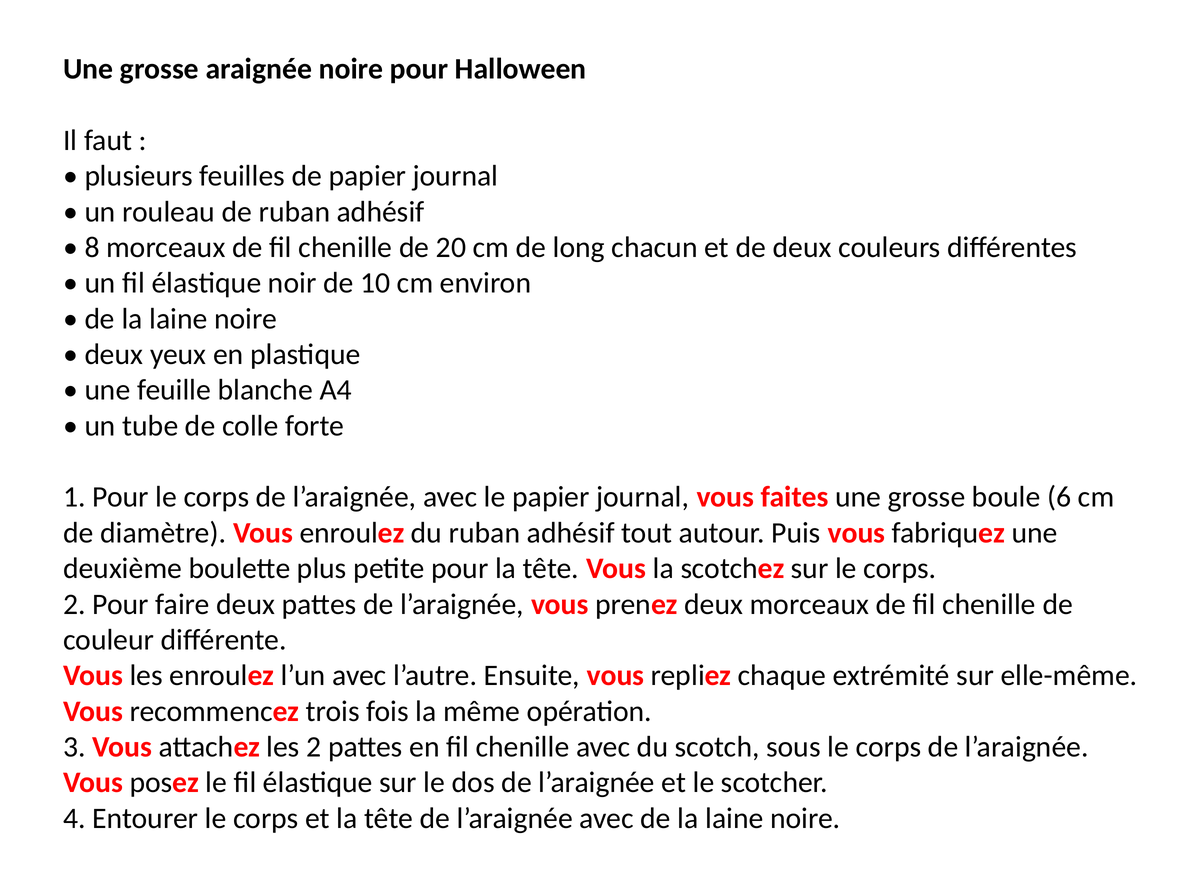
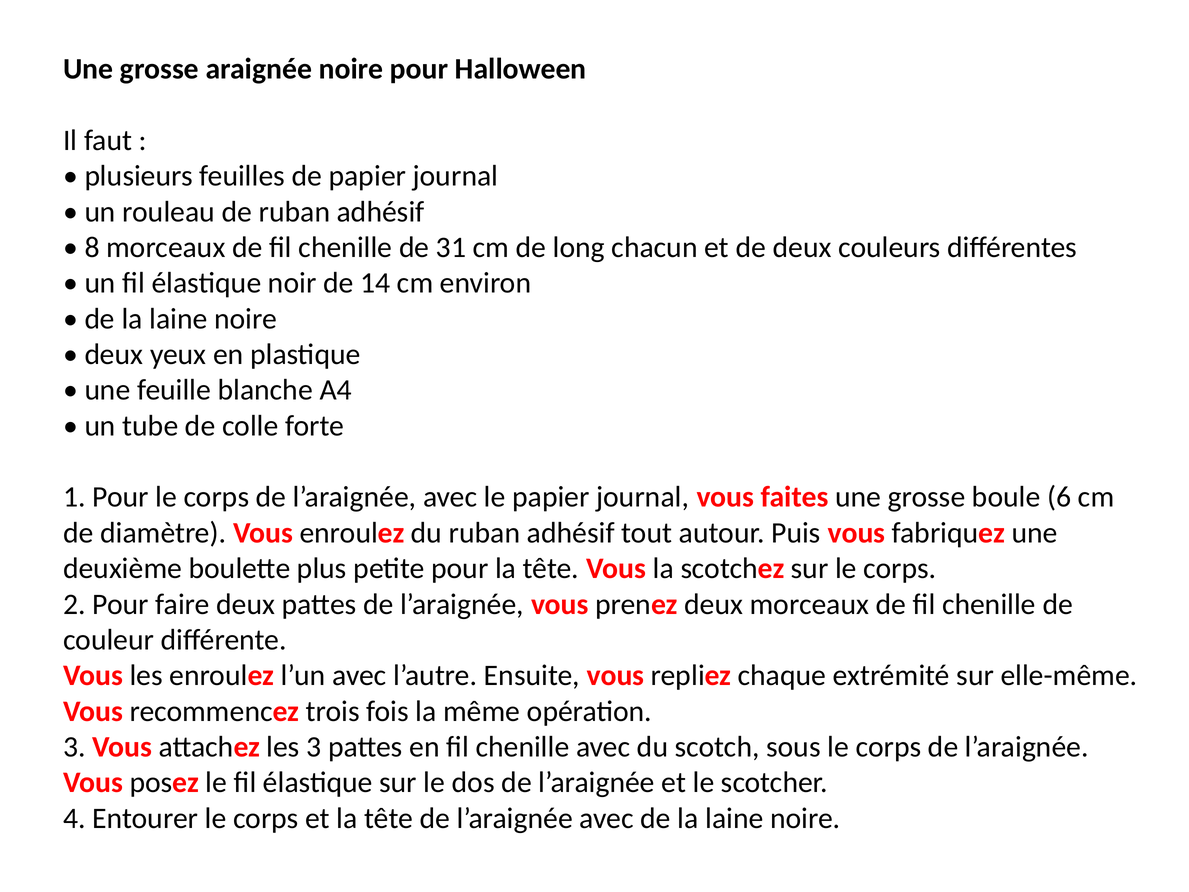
20: 20 -> 31
10: 10 -> 14
les 2: 2 -> 3
